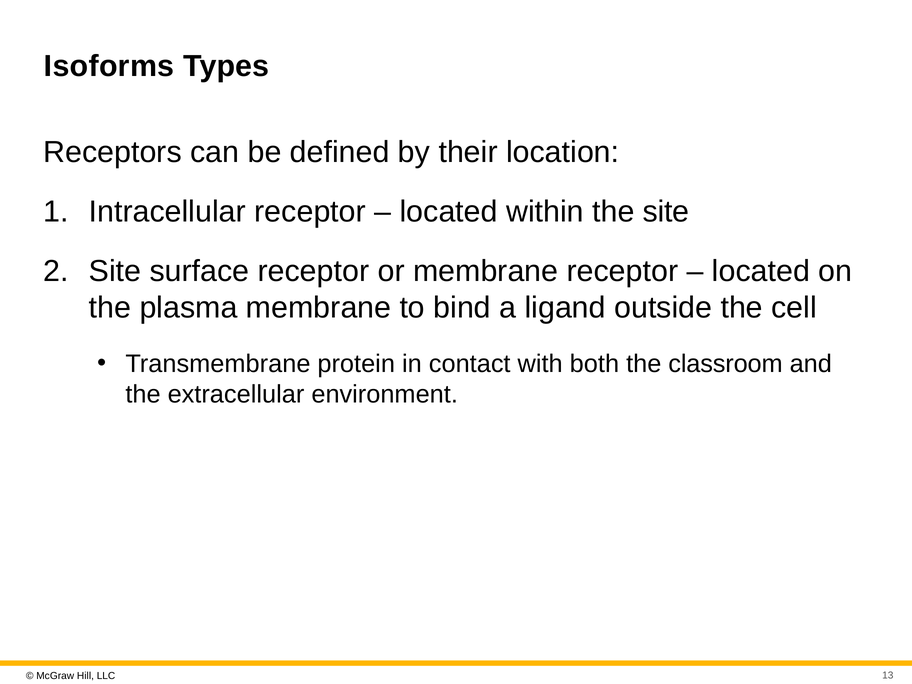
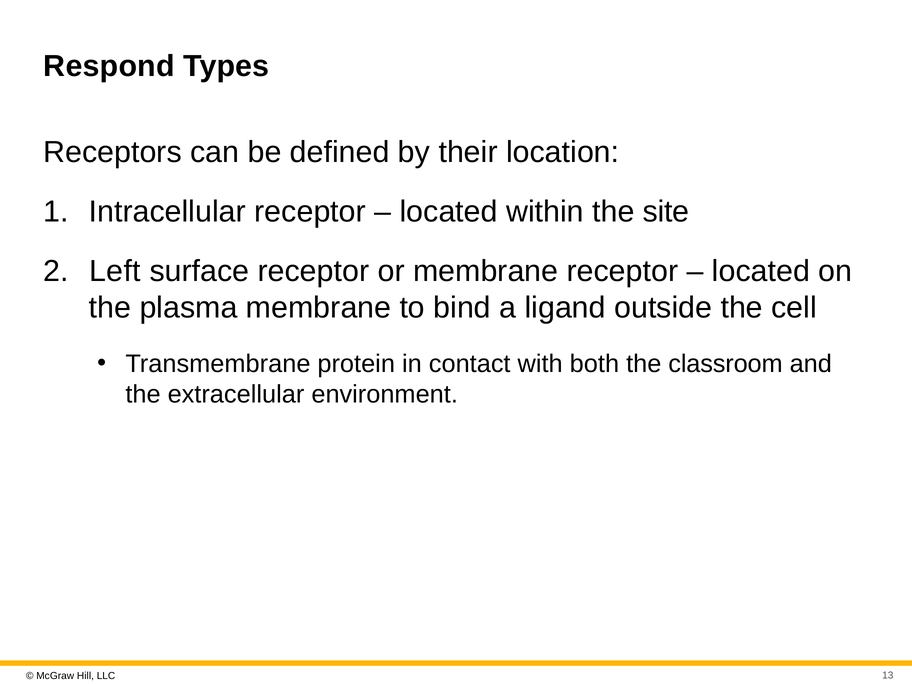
Isoforms: Isoforms -> Respond
Site at (115, 271): Site -> Left
